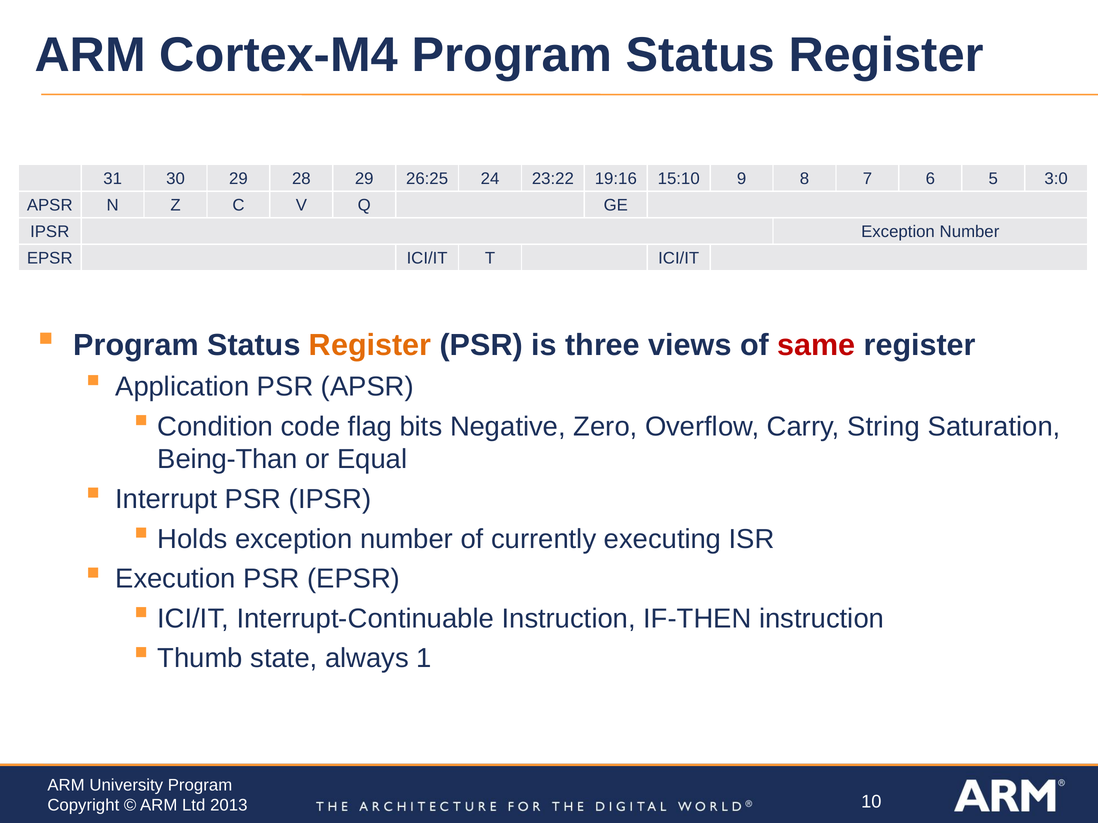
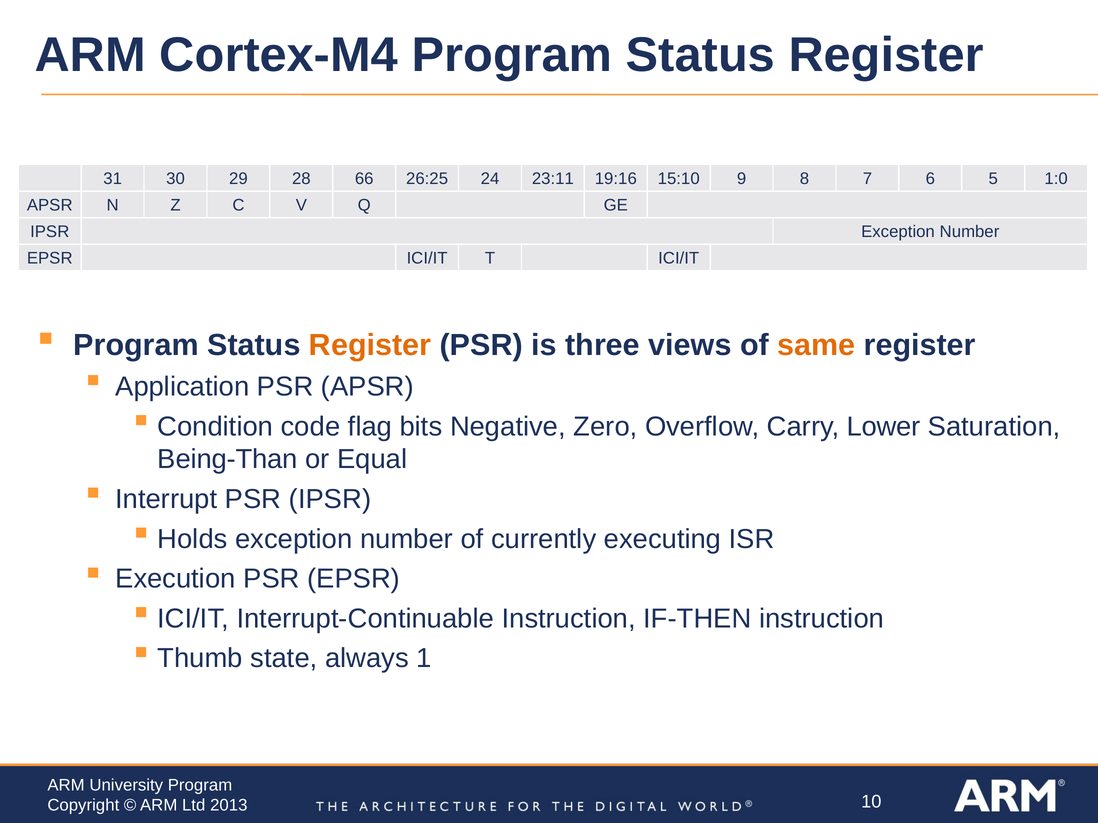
28 29: 29 -> 66
23:22: 23:22 -> 23:11
3:0: 3:0 -> 1:0
same colour: red -> orange
String: String -> Lower
